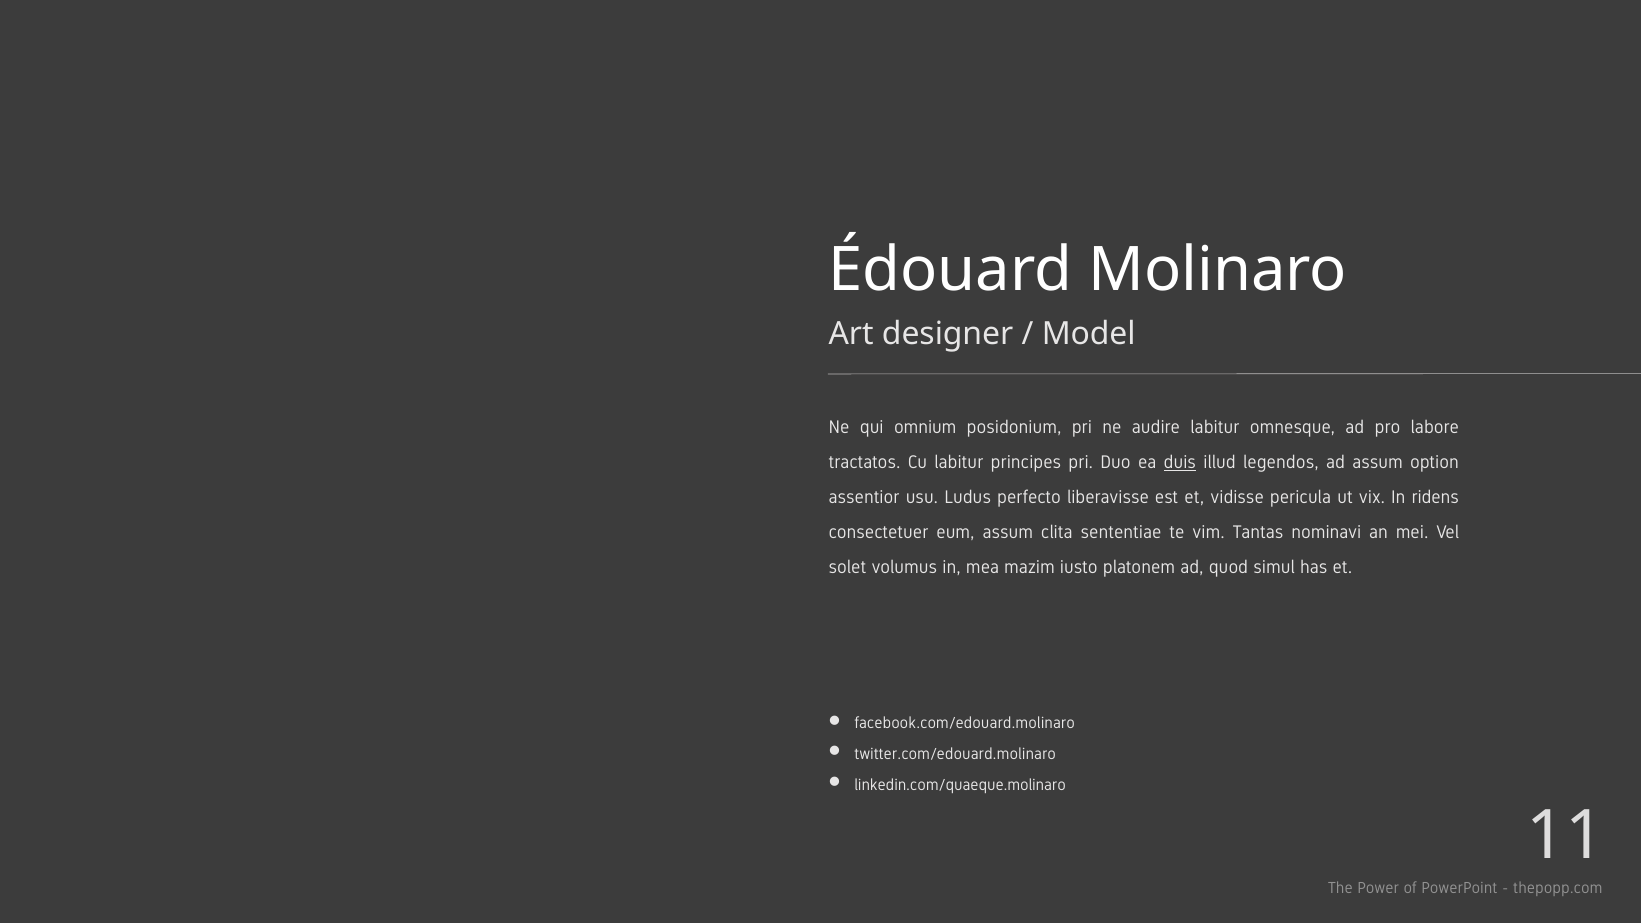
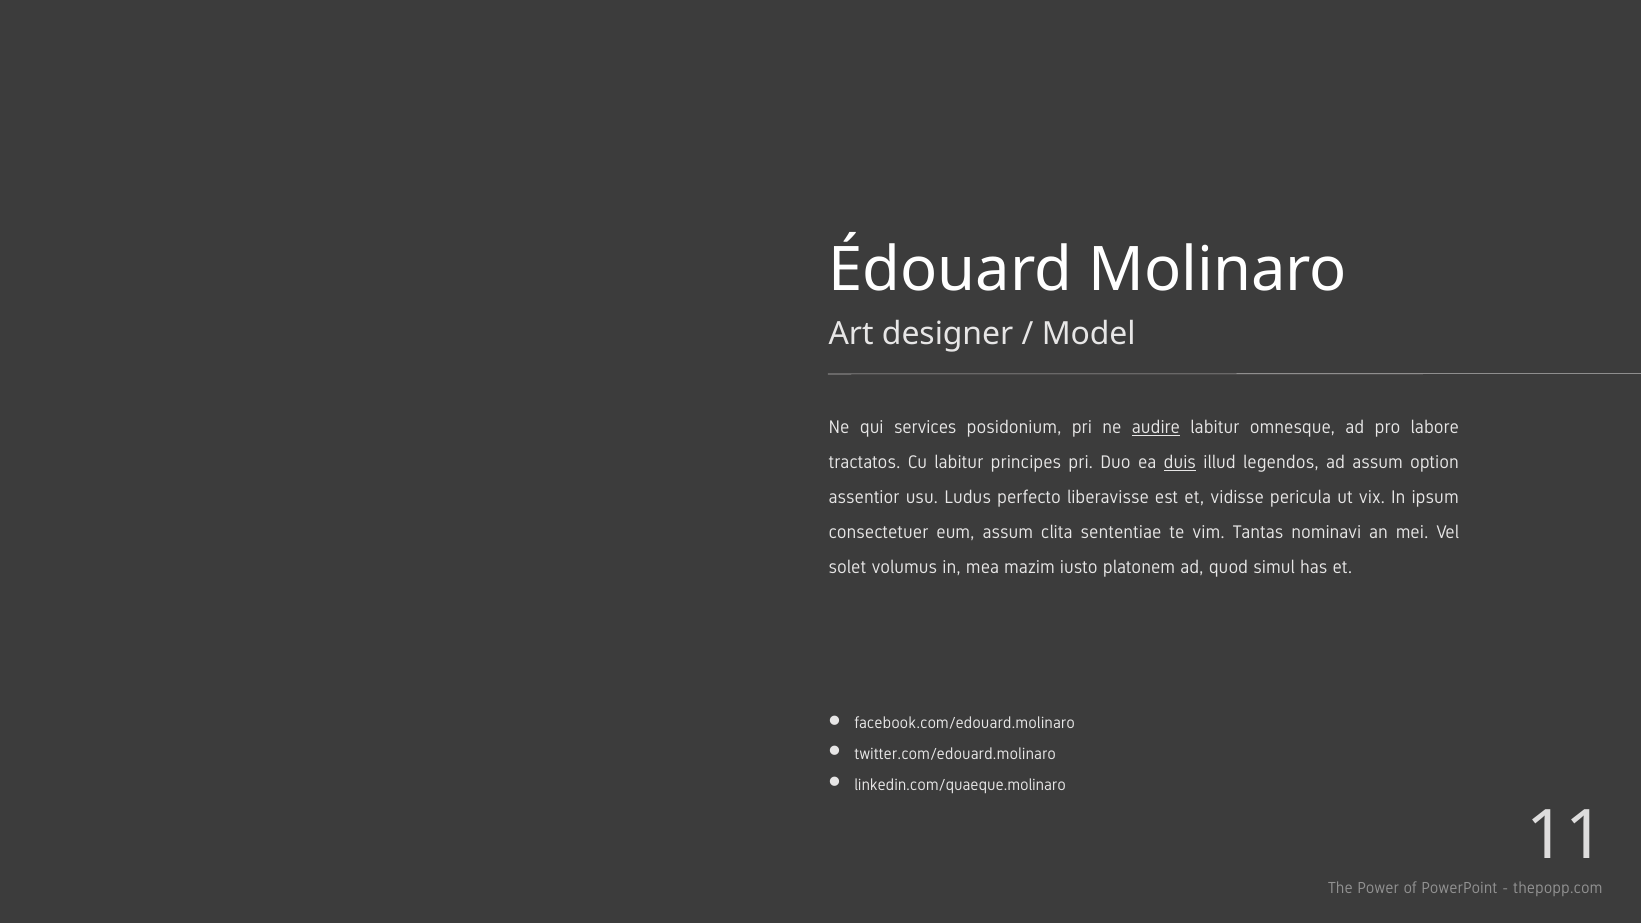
omnium: omnium -> services
audire underline: none -> present
ridens: ridens -> ipsum
